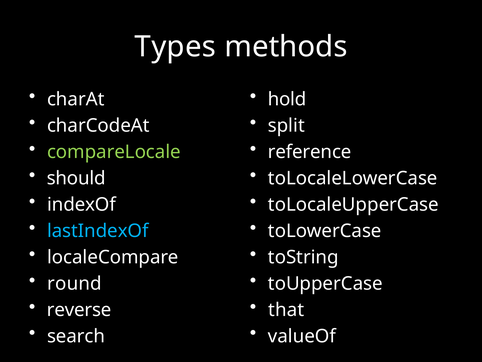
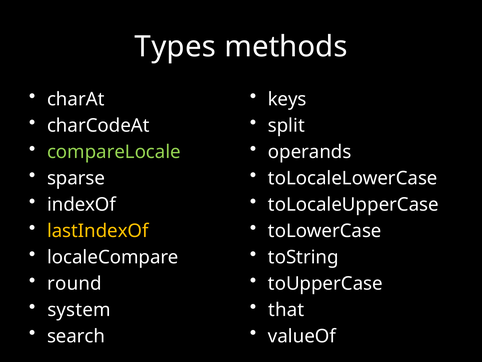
hold: hold -> keys
reference: reference -> operands
should: should -> sparse
lastIndexOf colour: light blue -> yellow
reverse: reverse -> system
